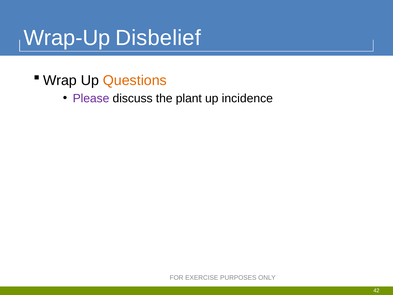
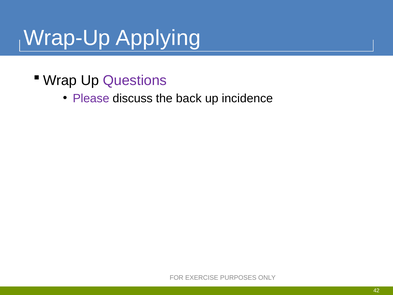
Disbelief: Disbelief -> Applying
Questions colour: orange -> purple
plant: plant -> back
